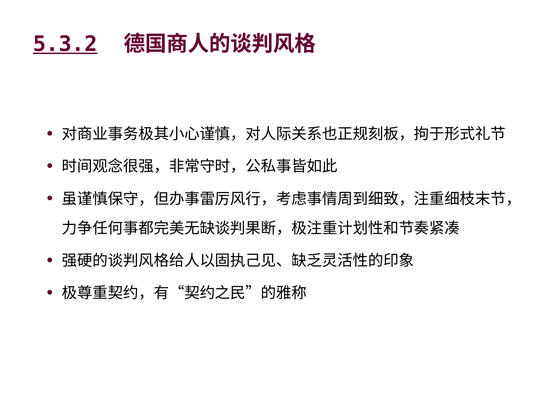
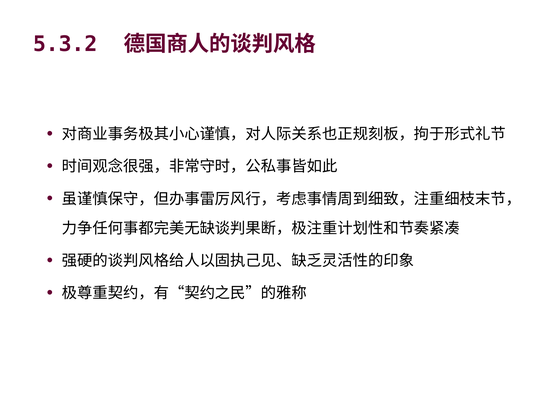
5.3.2 underline: present -> none
